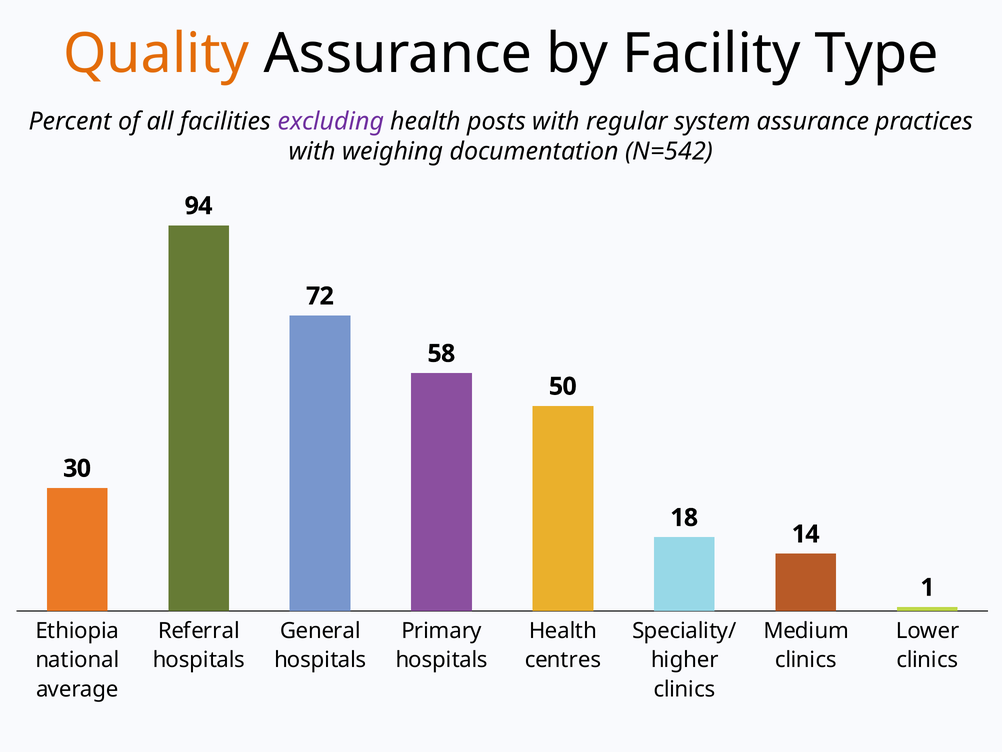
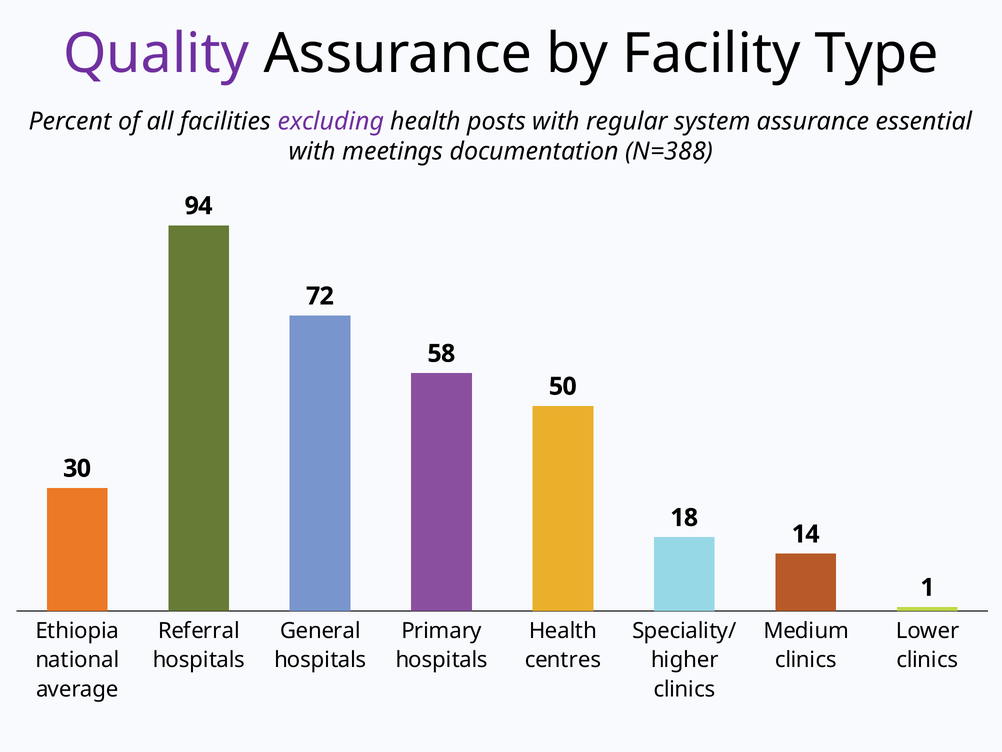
Quality colour: orange -> purple
practices: practices -> essential
weighing: weighing -> meetings
N=542: N=542 -> N=388
